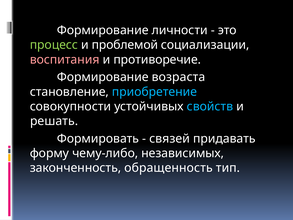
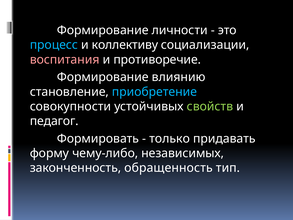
процесс colour: light green -> light blue
проблемой: проблемой -> коллективу
возраста: возраста -> влиянию
свойств colour: light blue -> light green
решать: решать -> педагог
связей: связей -> только
